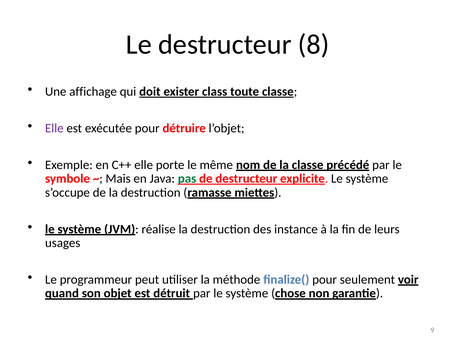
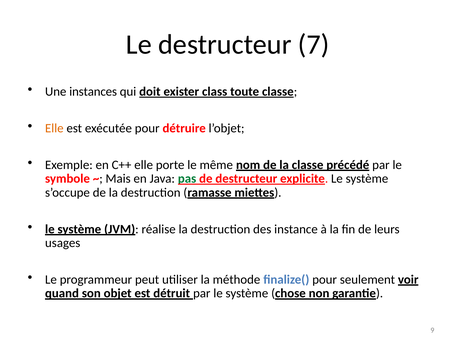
8: 8 -> 7
affichage: affichage -> instances
Elle at (54, 128) colour: purple -> orange
